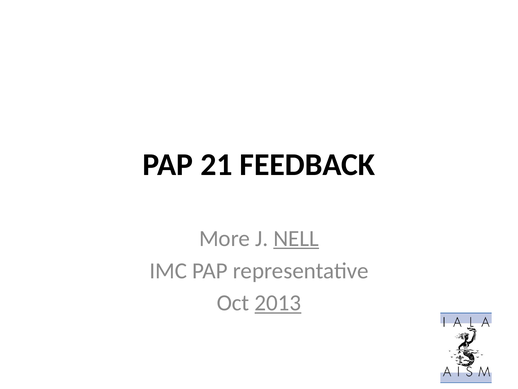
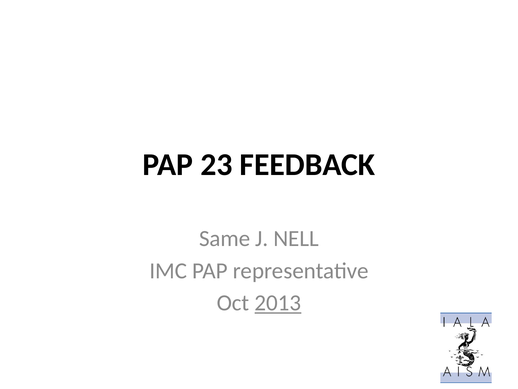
21: 21 -> 23
More: More -> Same
NELL underline: present -> none
